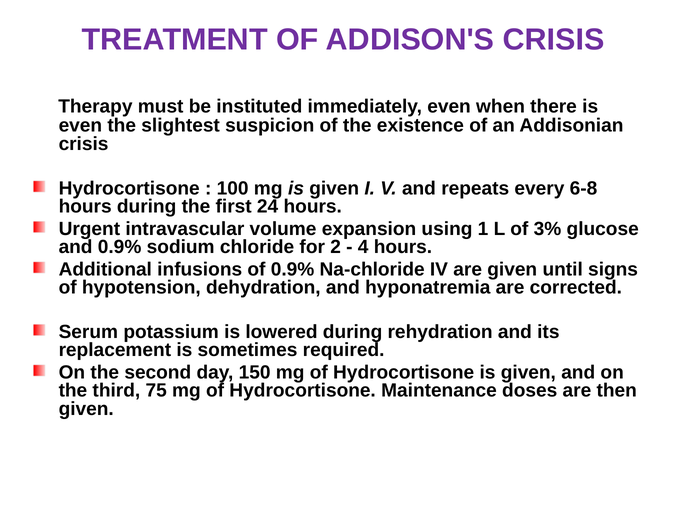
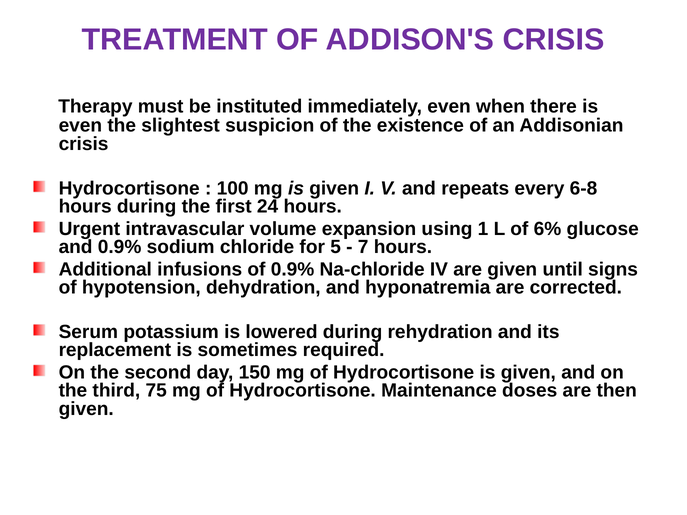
3%: 3% -> 6%
2: 2 -> 5
4: 4 -> 7
